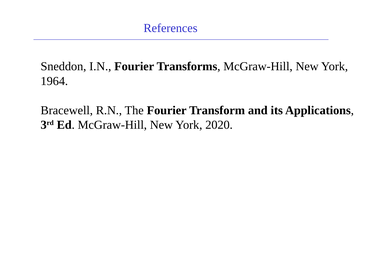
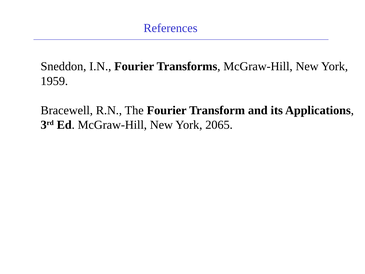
1964: 1964 -> 1959
2020: 2020 -> 2065
